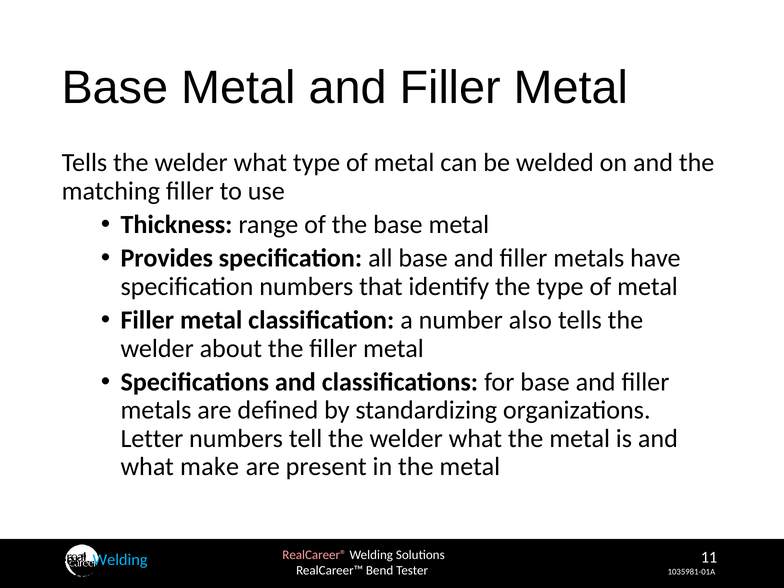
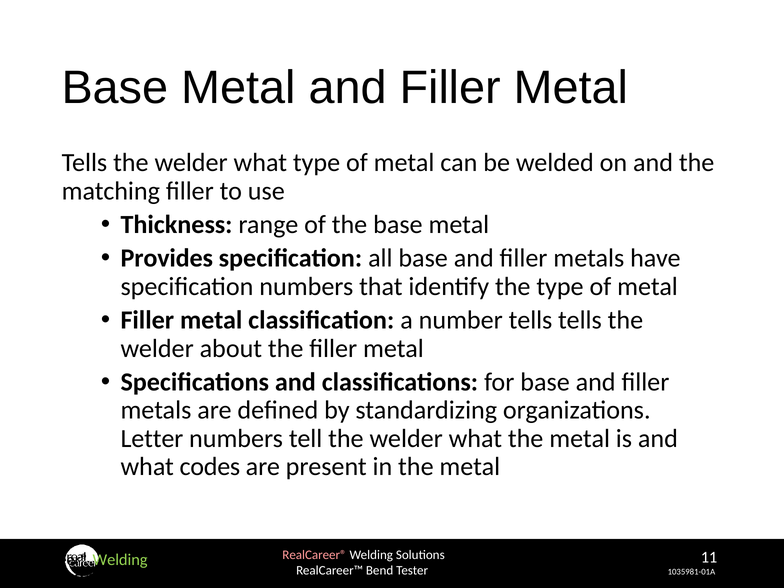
number also: also -> tells
make: make -> codes
Welding at (120, 560) colour: light blue -> light green
